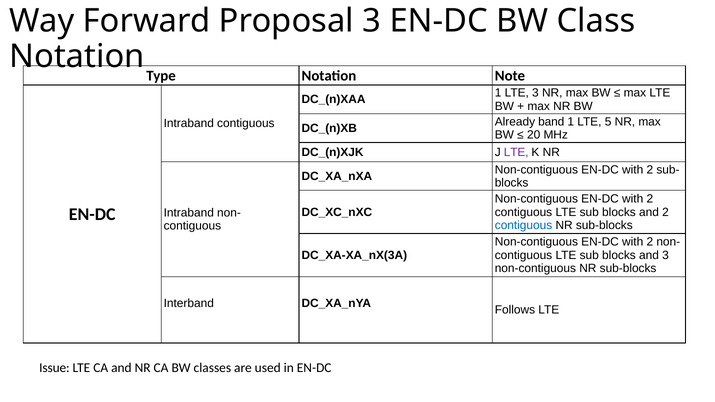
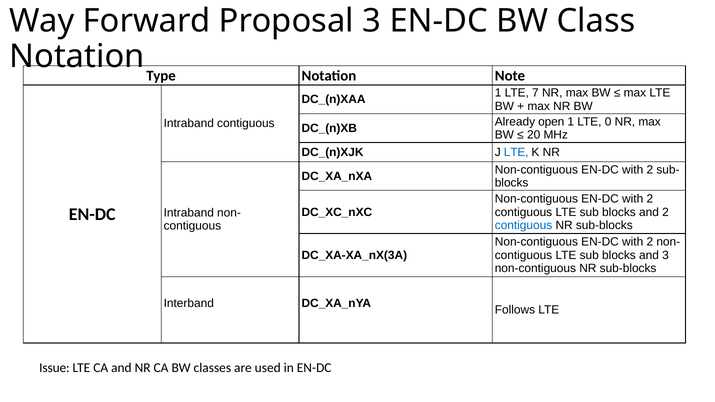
LTE 3: 3 -> 7
band: band -> open
5: 5 -> 0
LTE at (516, 152) colour: purple -> blue
